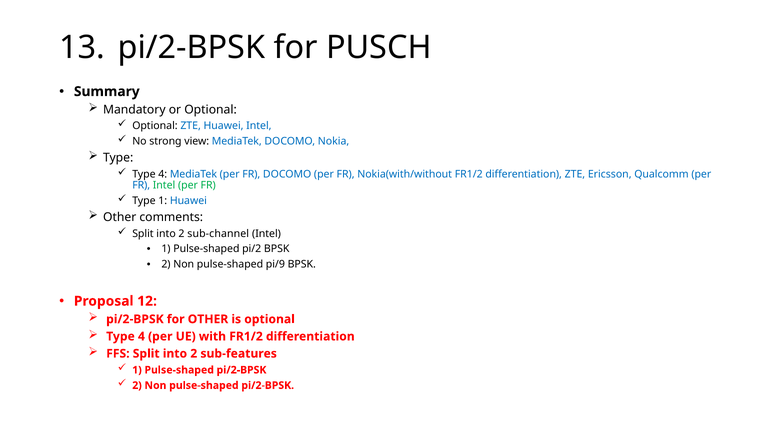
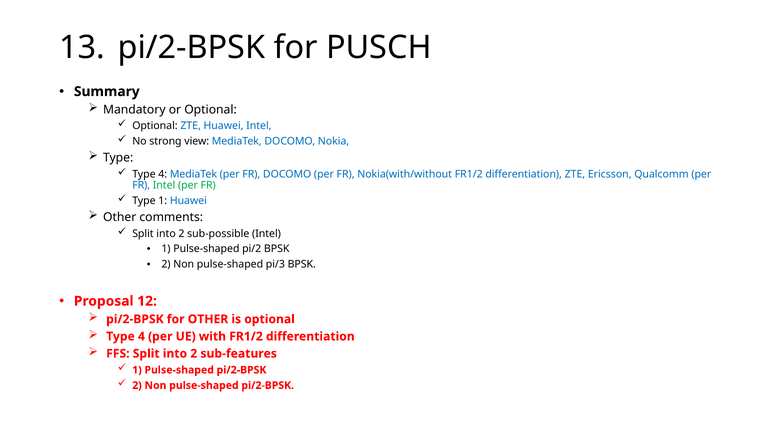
sub-channel: sub-channel -> sub-possible
pi/9: pi/9 -> pi/3
